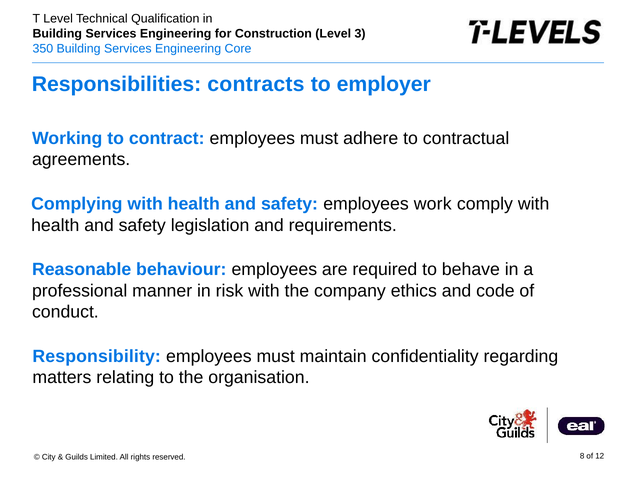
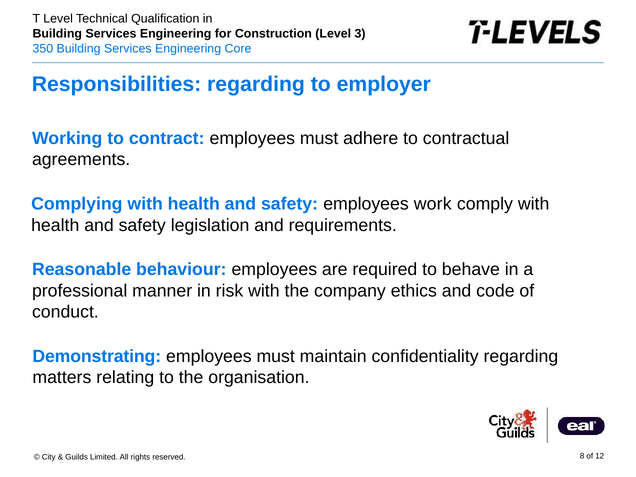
Responsibilities contracts: contracts -> regarding
Responsibility: Responsibility -> Demonstrating
